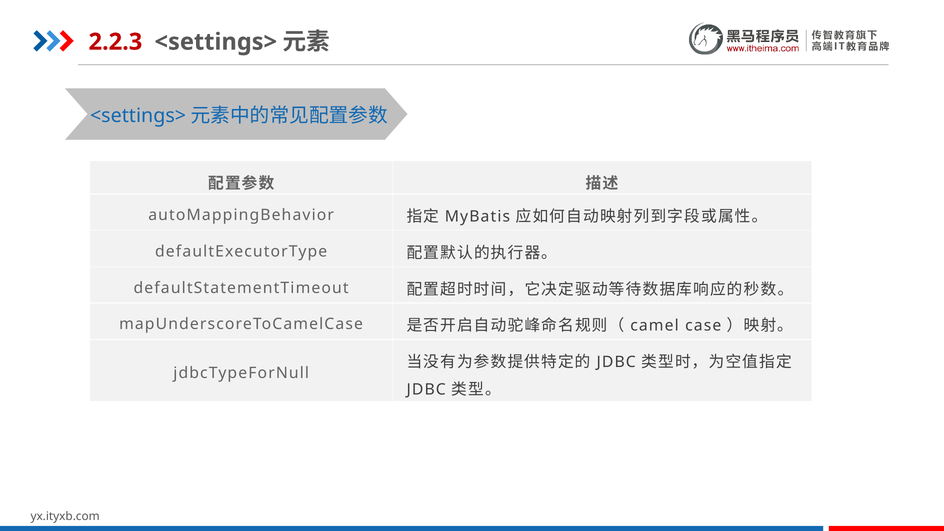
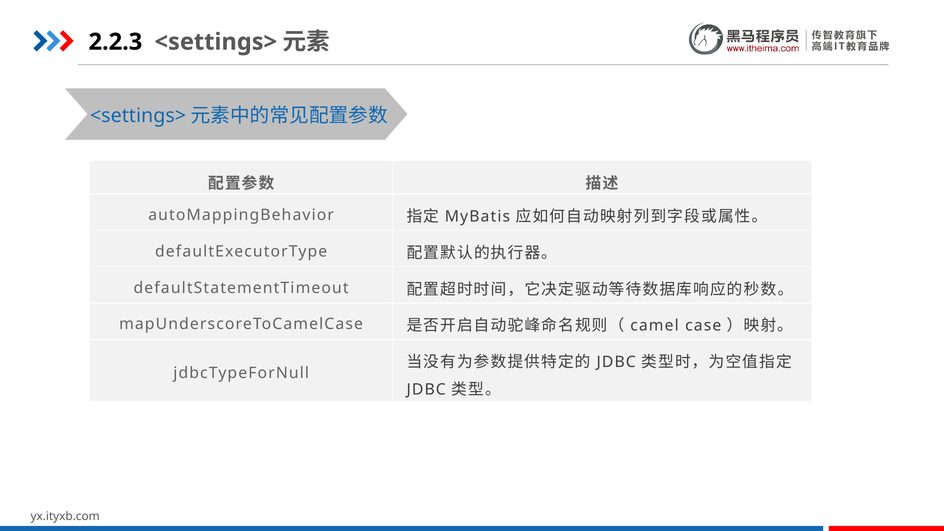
2.2.3 colour: red -> black
